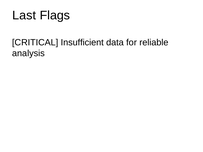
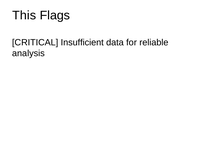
Last: Last -> This
